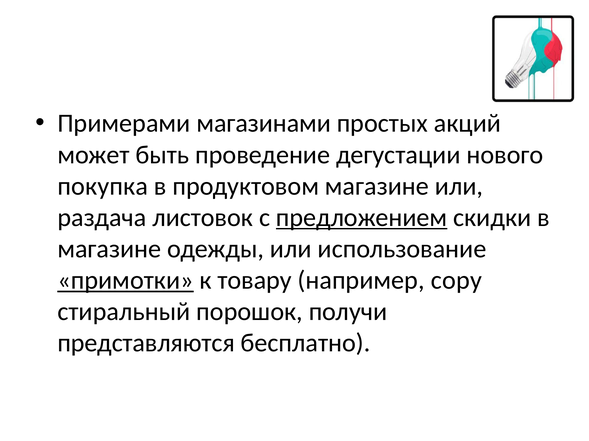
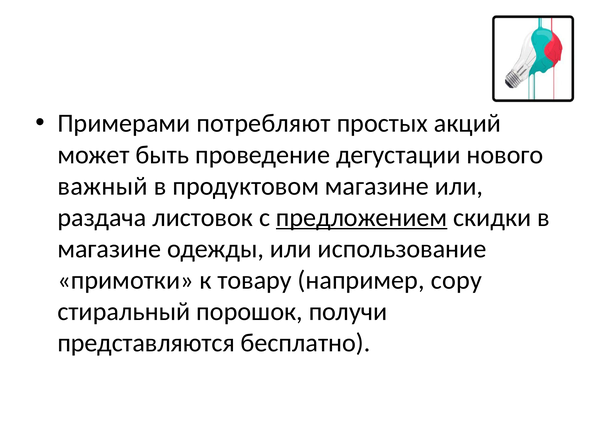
магазинами: магазинами -> потребляют
покупка: покупка -> важный
примотки underline: present -> none
